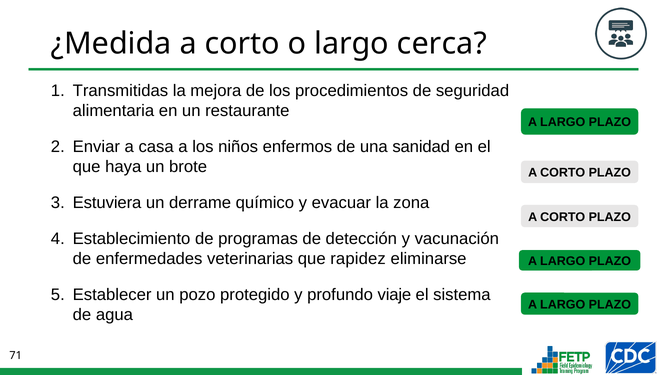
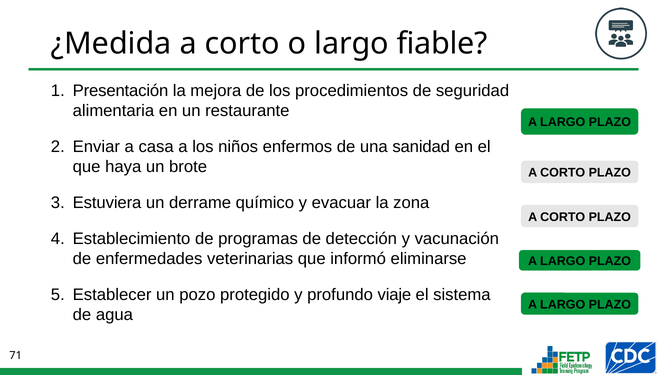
cerca: cerca -> fiable
Transmitidas: Transmitidas -> Presentación
rapidez: rapidez -> informó
